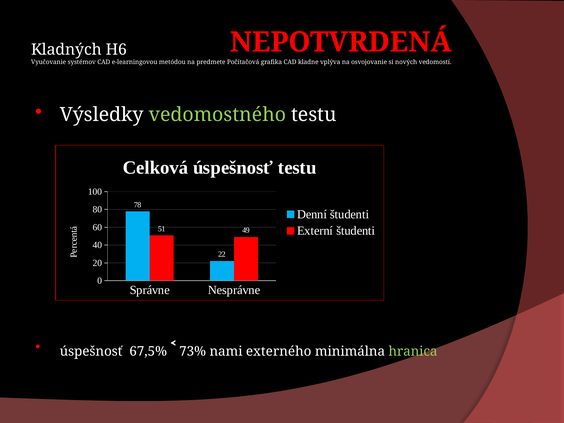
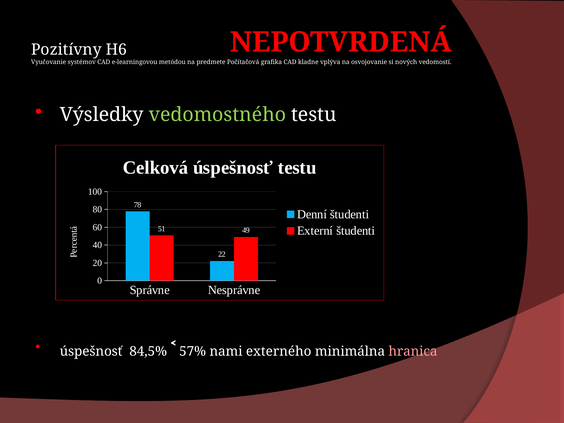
Kladných: Kladných -> Pozitívny
67,5%: 67,5% -> 84,5%
73%: 73% -> 57%
hranica colour: light green -> pink
